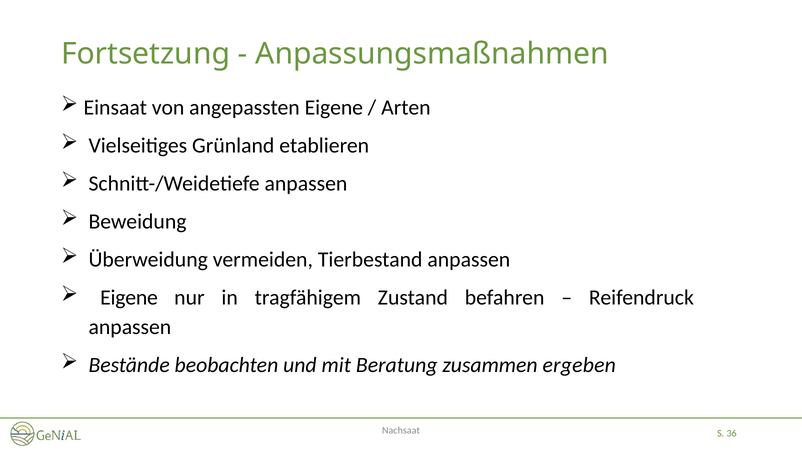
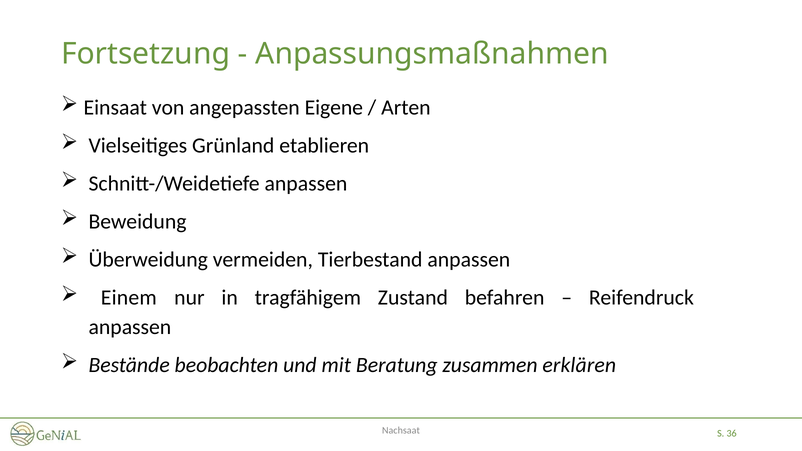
Eigene at (129, 298): Eigene -> Einem
ergeben: ergeben -> erklären
